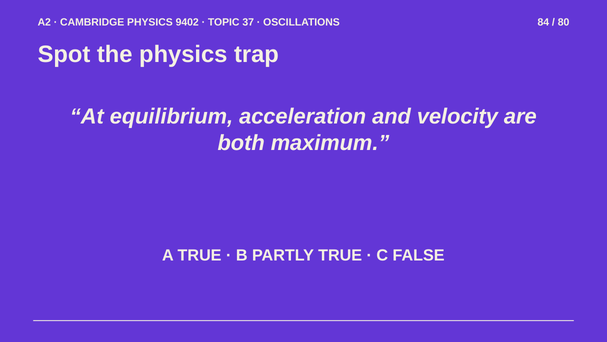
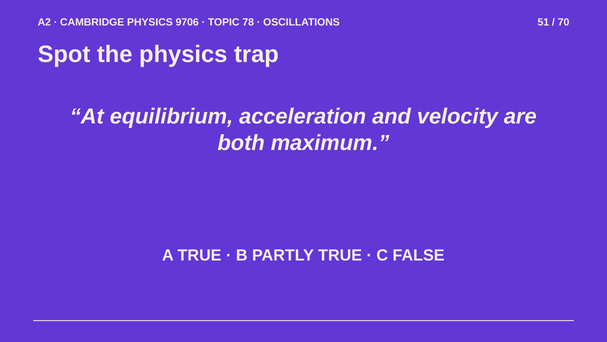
9402: 9402 -> 9706
37: 37 -> 78
84: 84 -> 51
80: 80 -> 70
